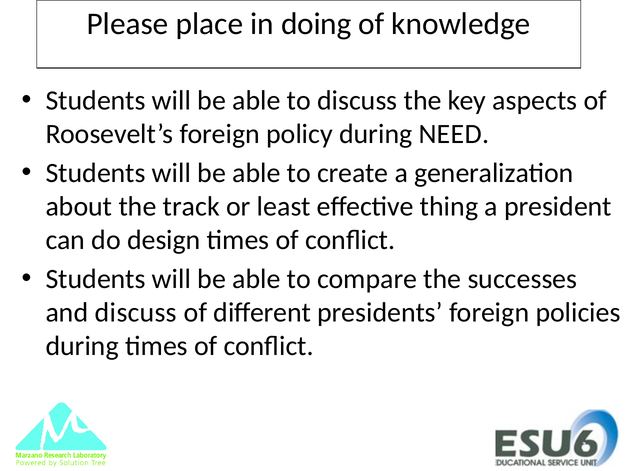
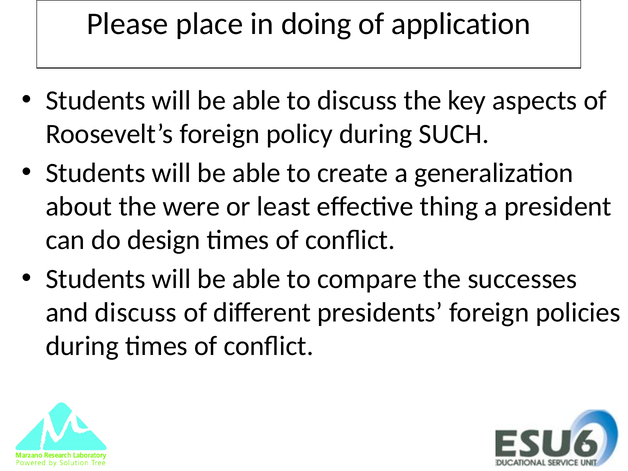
knowledge: knowledge -> application
NEED: NEED -> SUCH
track: track -> were
